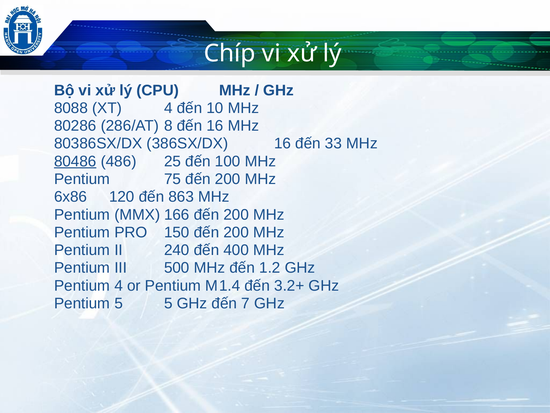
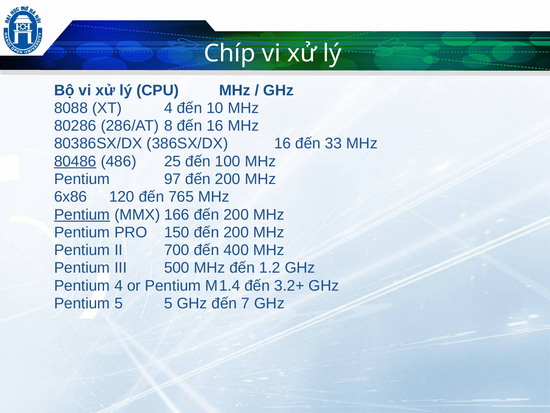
75: 75 -> 97
863: 863 -> 765
Pentium at (82, 214) underline: none -> present
240: 240 -> 700
